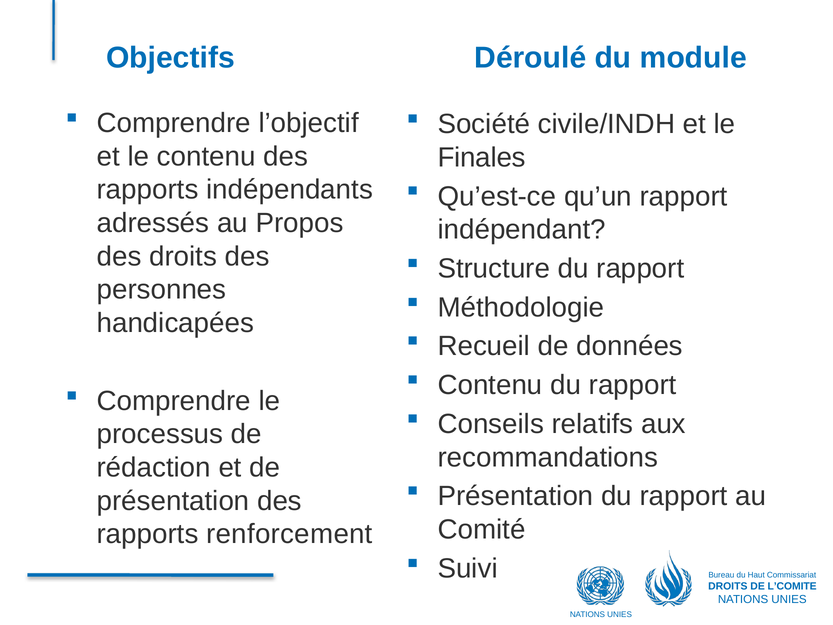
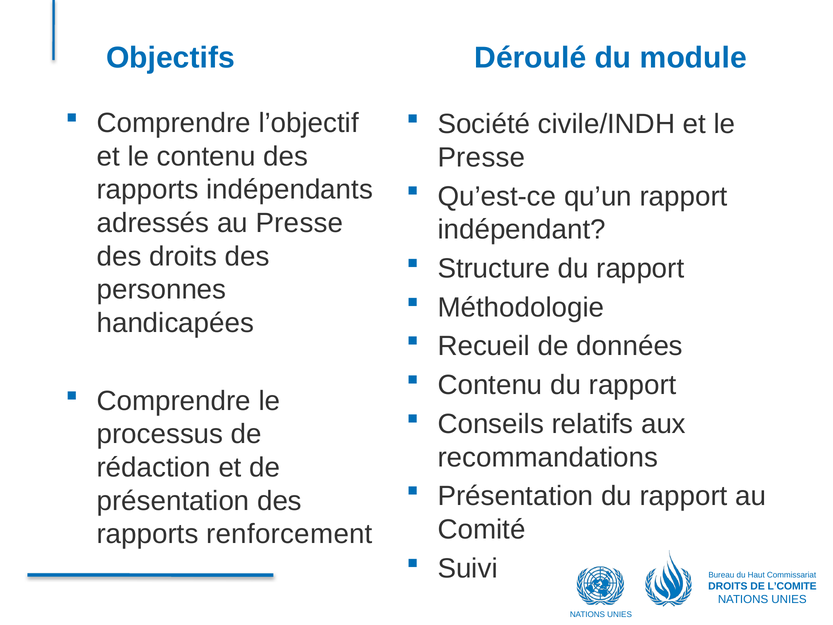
Finales at (482, 157): Finales -> Presse
au Propos: Propos -> Presse
